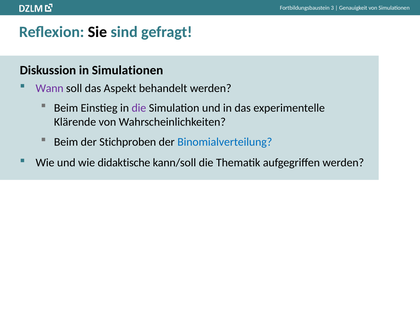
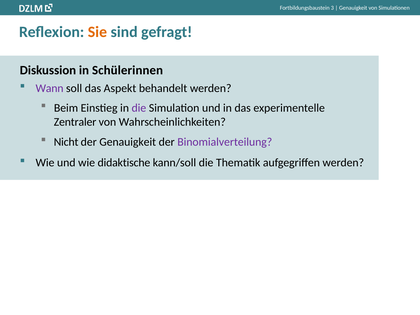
Sie colour: black -> orange
in Simulationen: Simulationen -> Schülerinnen
Klärende: Klärende -> Zentraler
Beim at (66, 142): Beim -> Nicht
der Stichproben: Stichproben -> Genauigkeit
Binomialverteilung colour: blue -> purple
